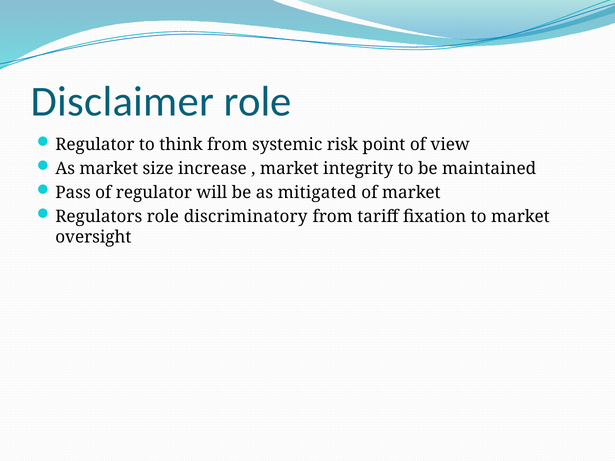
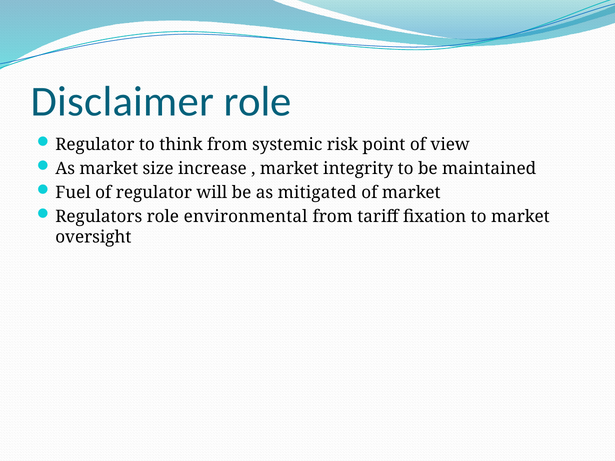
Pass: Pass -> Fuel
discriminatory: discriminatory -> environmental
